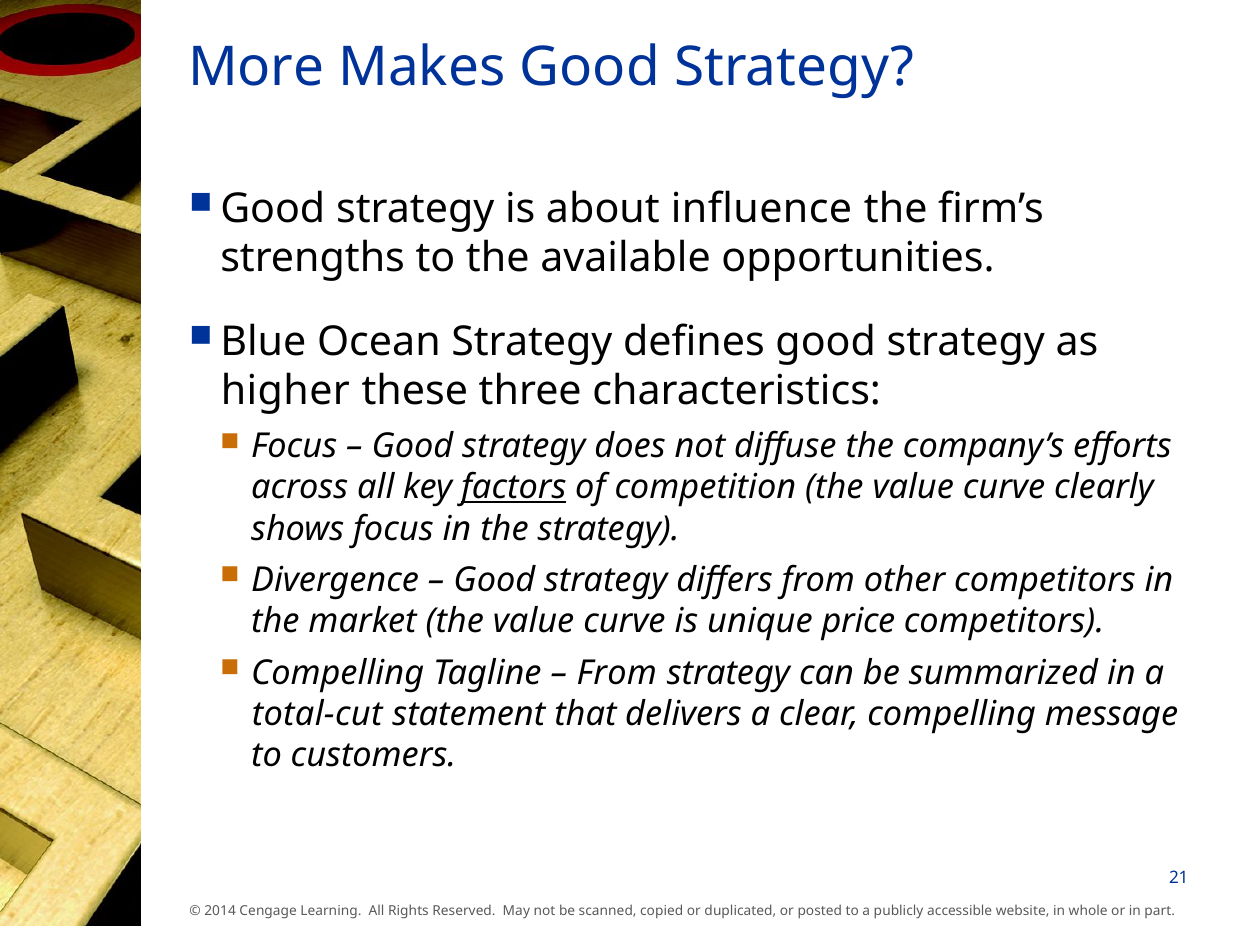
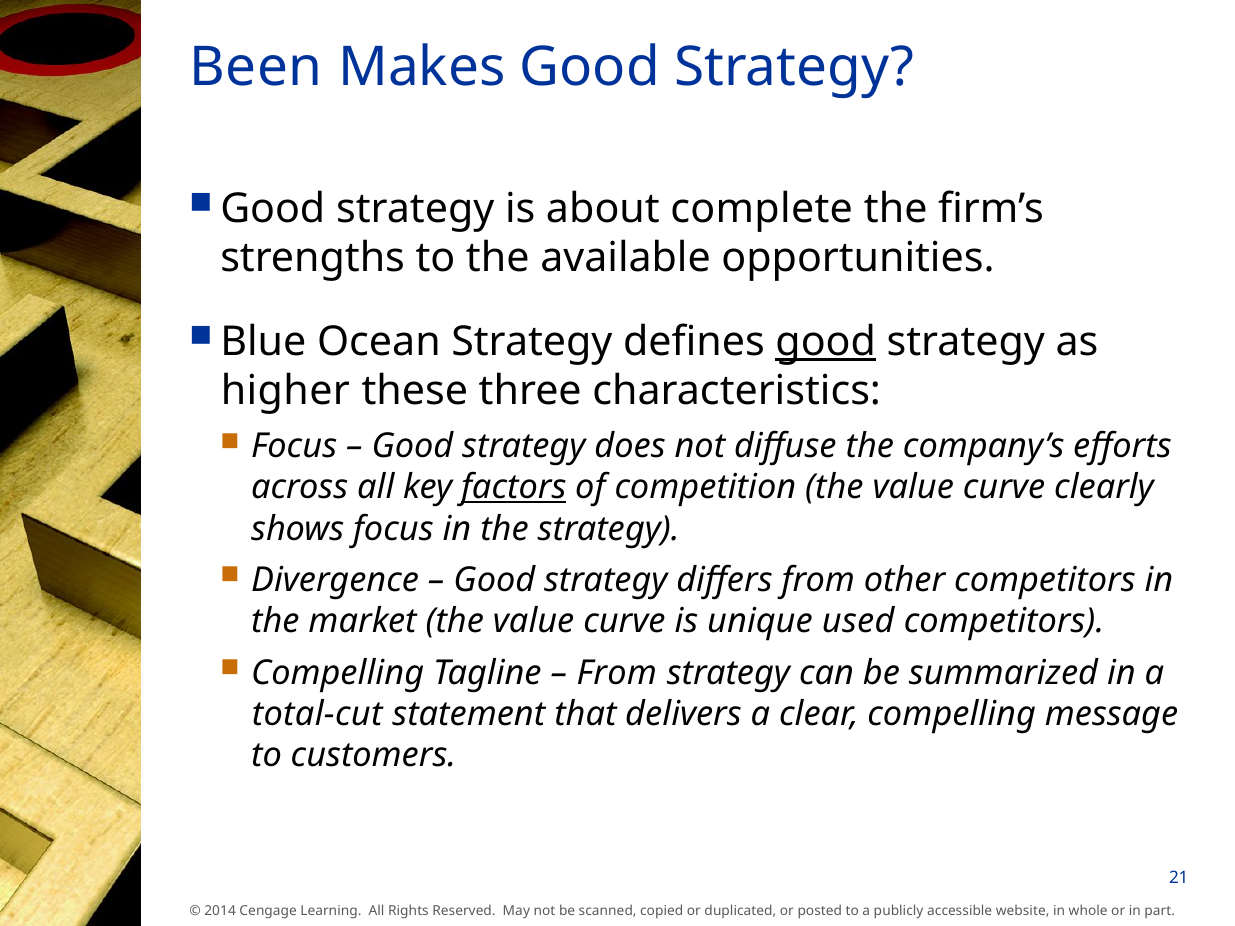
More: More -> Been
influence: influence -> complete
good at (826, 342) underline: none -> present
price: price -> used
